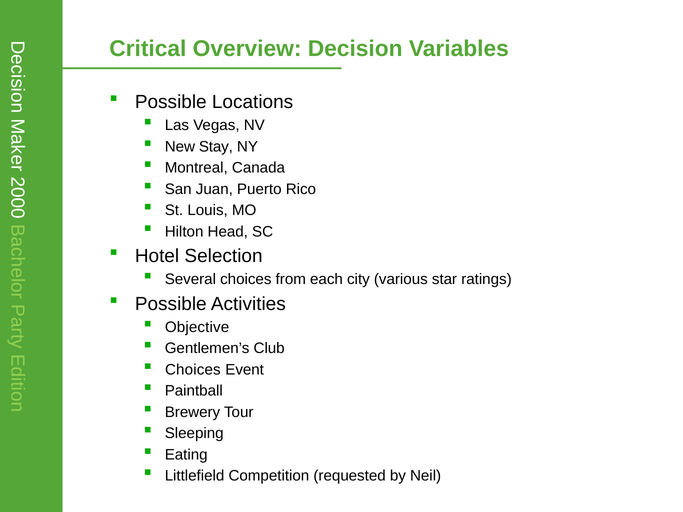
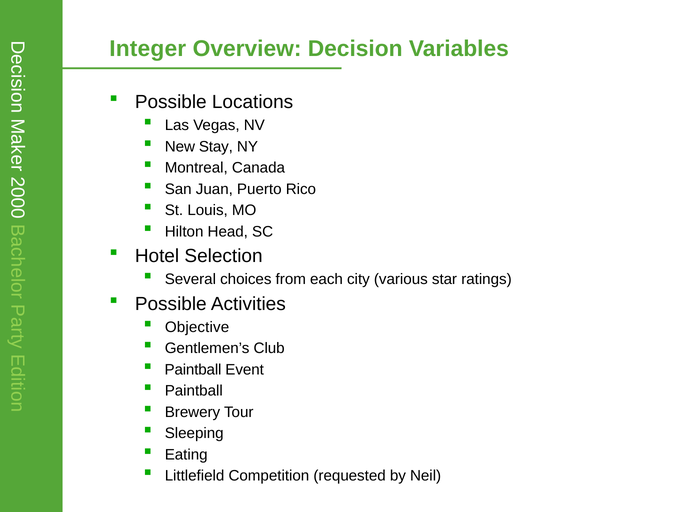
Critical: Critical -> Integer
Choices at (193, 370): Choices -> Paintball
